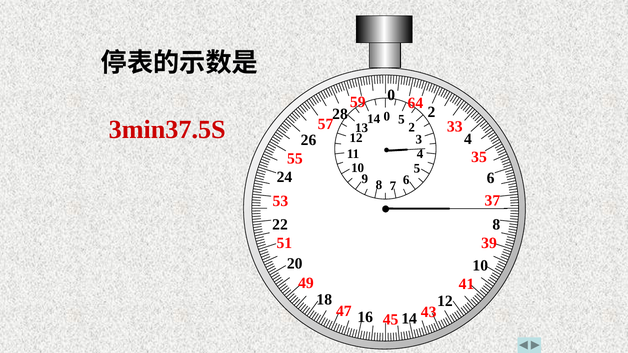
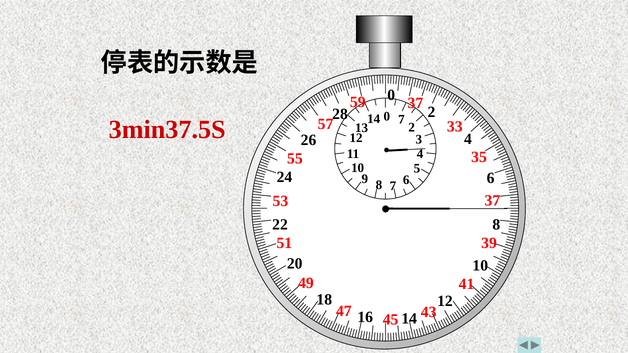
0 64: 64 -> 37
0 5: 5 -> 7
